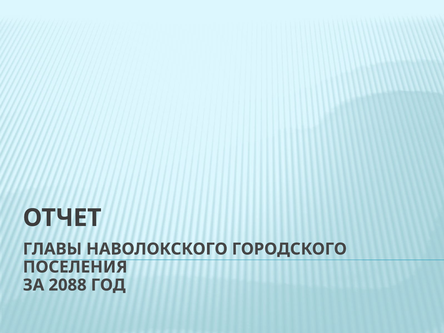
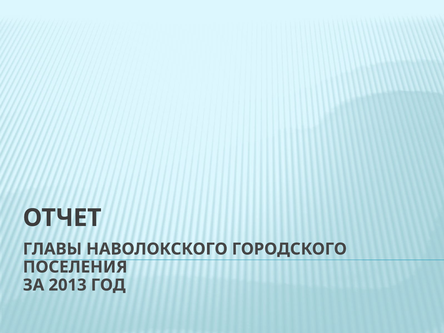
2088: 2088 -> 2013
